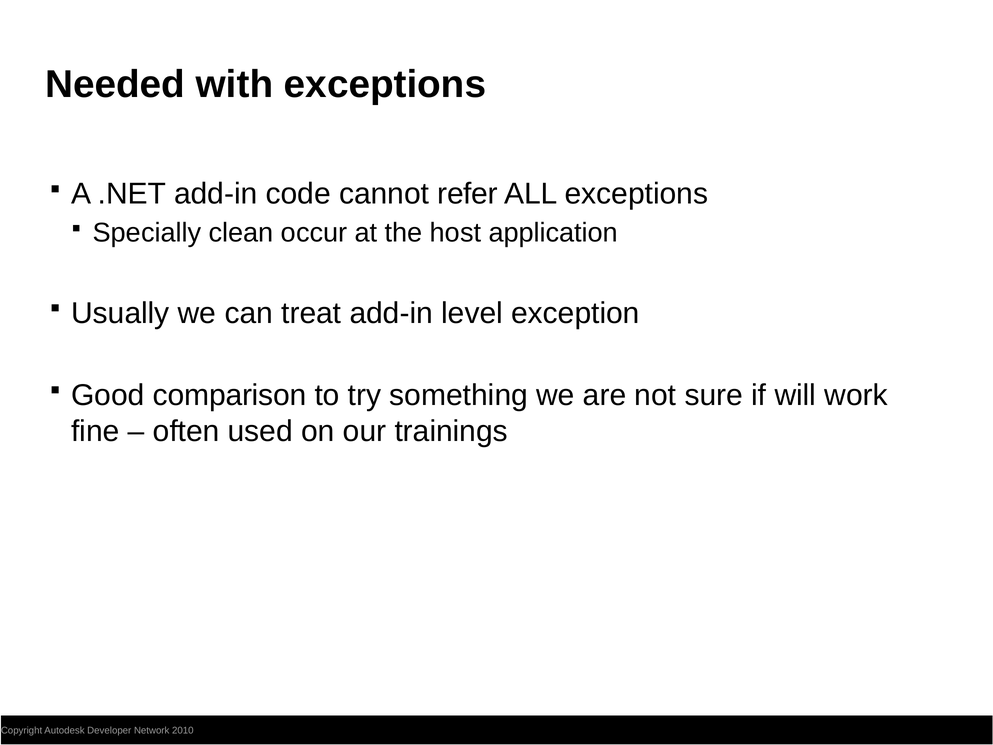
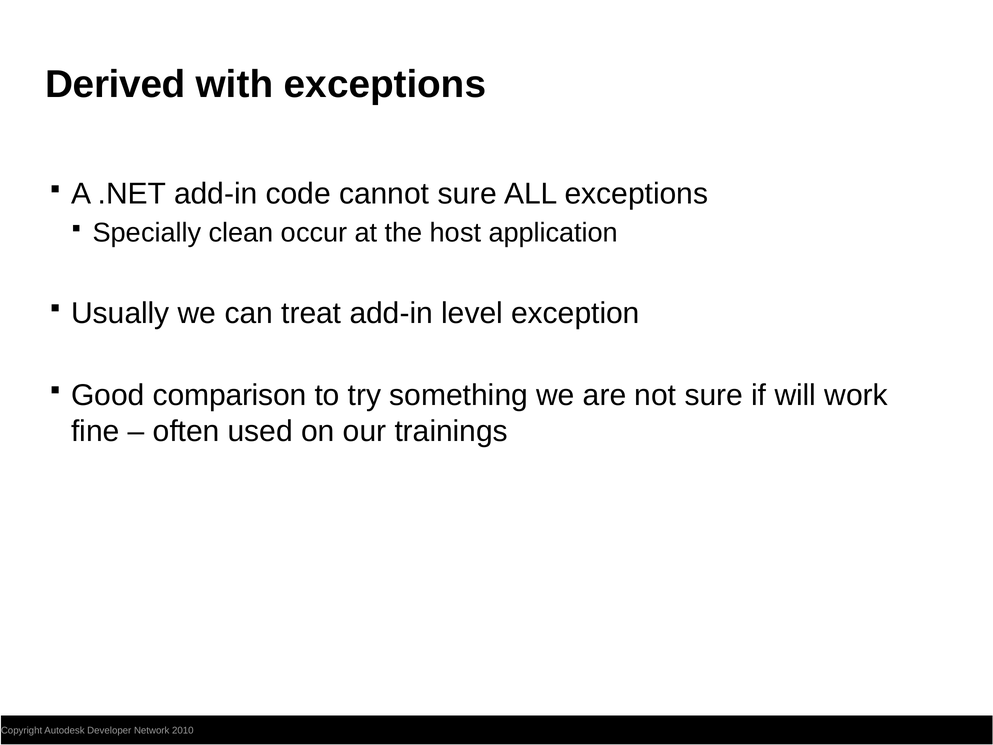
Needed: Needed -> Derived
cannot refer: refer -> sure
